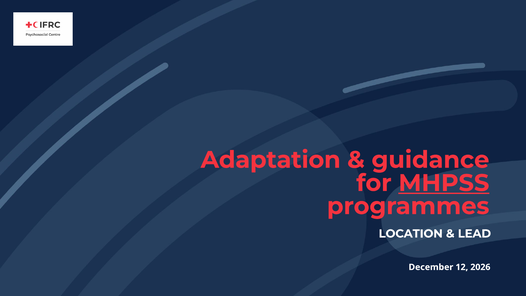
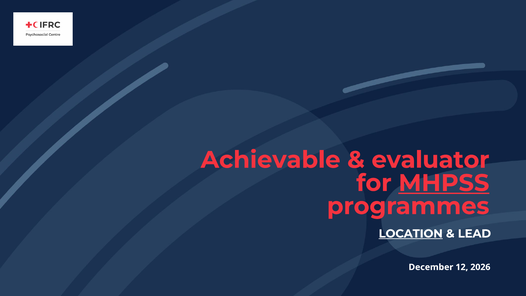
Adaptation: Adaptation -> Achievable
guidance: guidance -> evaluator
LOCATION underline: none -> present
